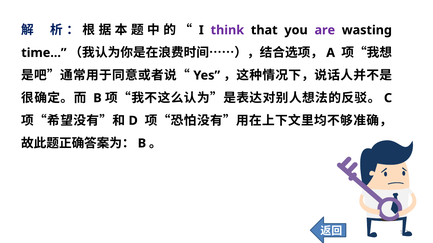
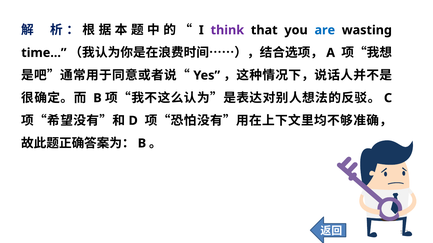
are colour: purple -> blue
